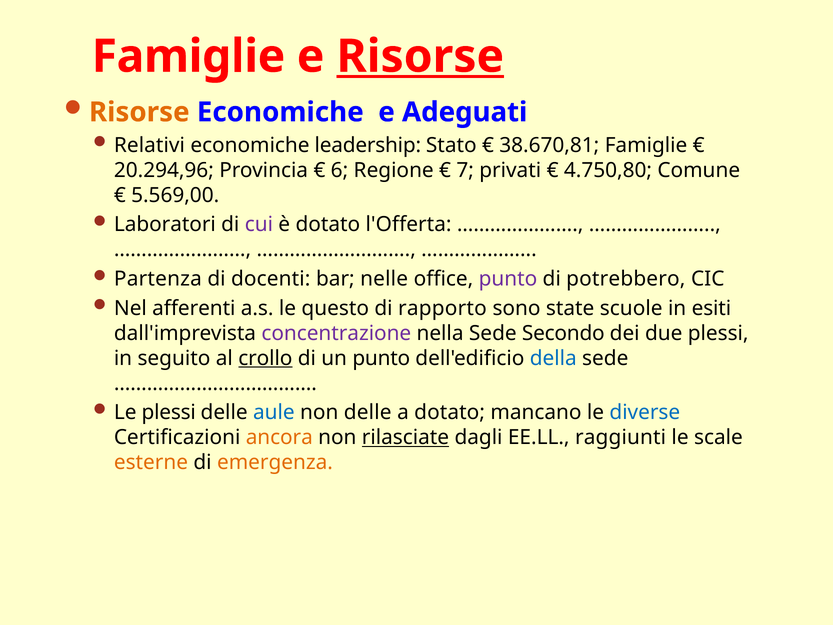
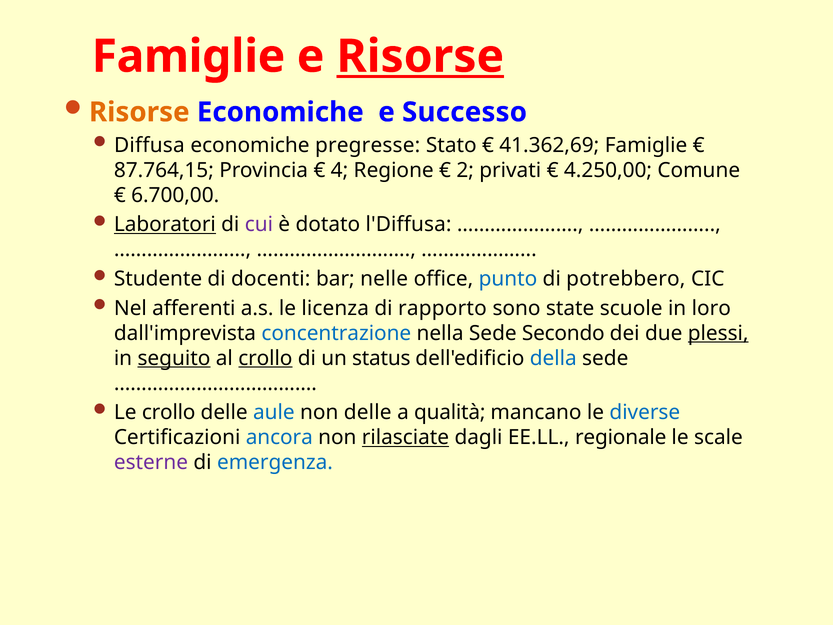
Adeguati: Adeguati -> Successo
Relativi: Relativi -> Diffusa
leadership: leadership -> pregresse
38.670,81: 38.670,81 -> 41.362,69
20.294,96: 20.294,96 -> 87.764,15
6: 6 -> 4
7: 7 -> 2
4.750,80: 4.750,80 -> 4.250,00
5.569,00: 5.569,00 -> 6.700,00
Laboratori underline: none -> present
l'Offerta: l'Offerta -> l'Diffusa
Partenza: Partenza -> Studente
punto at (508, 279) colour: purple -> blue
questo: questo -> licenza
esiti: esiti -> loro
concentrazione colour: purple -> blue
plessi at (718, 333) underline: none -> present
seguito underline: none -> present
un punto: punto -> status
Le plessi: plessi -> crollo
a dotato: dotato -> qualità
ancora colour: orange -> blue
raggiunti: raggiunti -> regionale
esterne colour: orange -> purple
emergenza colour: orange -> blue
